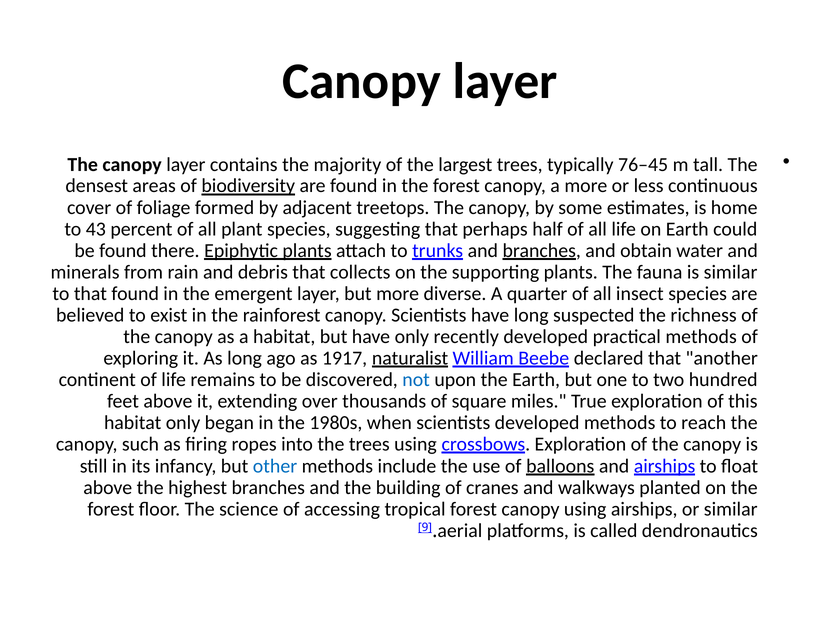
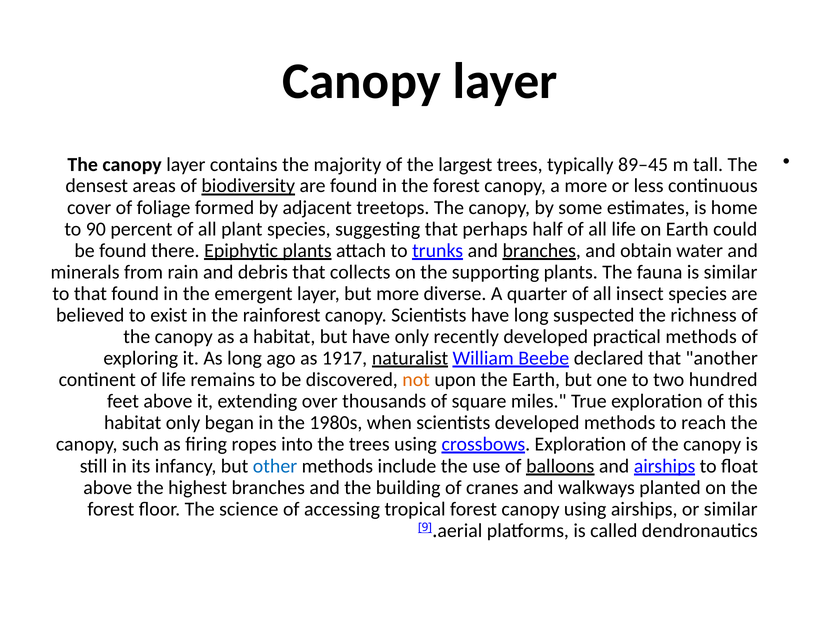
76–45: 76–45 -> 89–45
43: 43 -> 90
not colour: blue -> orange
